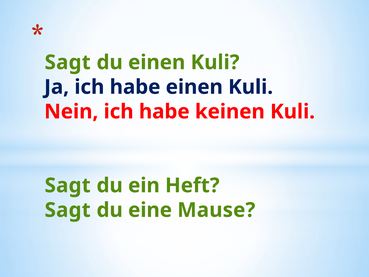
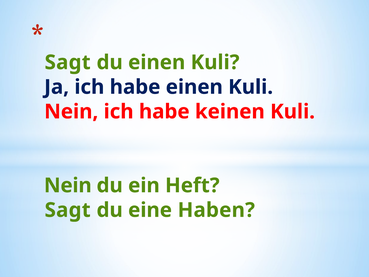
Sagt at (68, 185): Sagt -> Nein
Mause: Mause -> Haben
